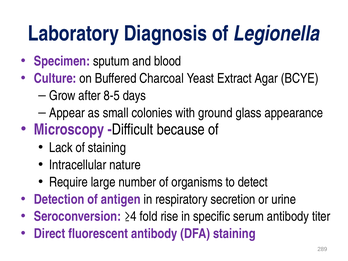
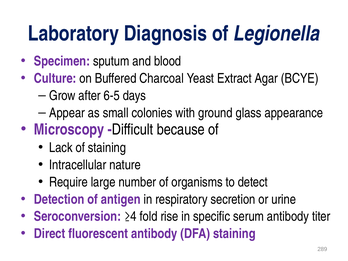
8-5: 8-5 -> 6-5
